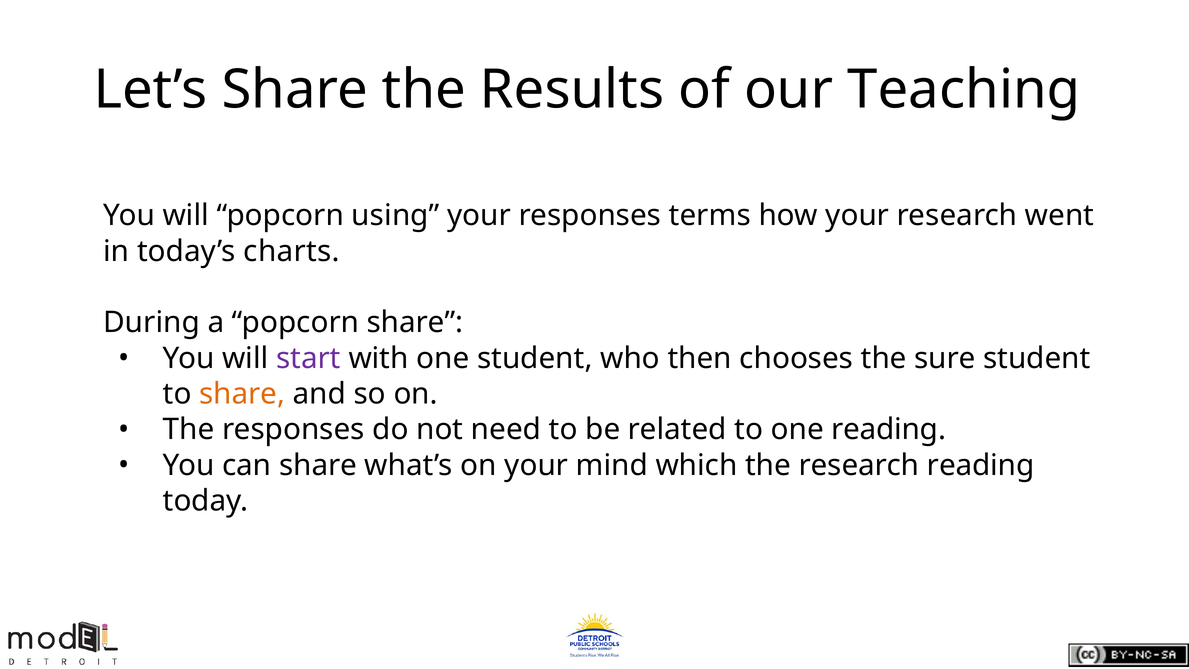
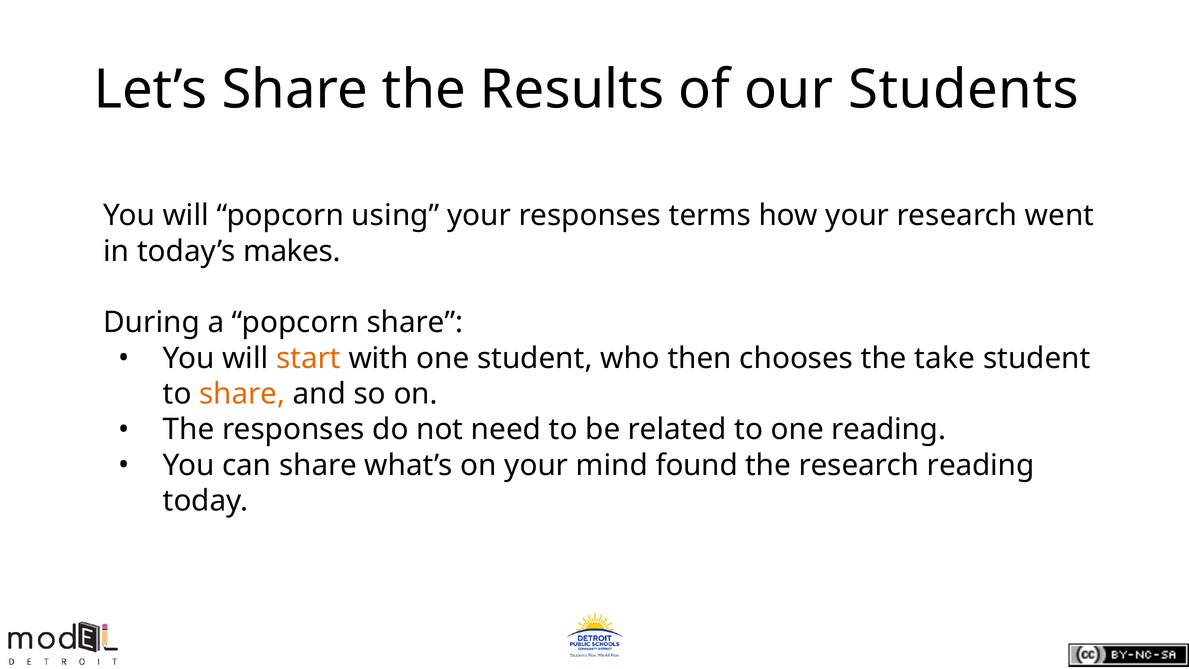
Teaching: Teaching -> Students
charts: charts -> makes
start colour: purple -> orange
sure: sure -> take
which: which -> found
